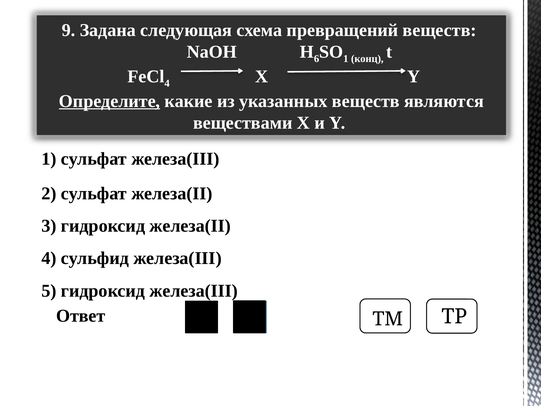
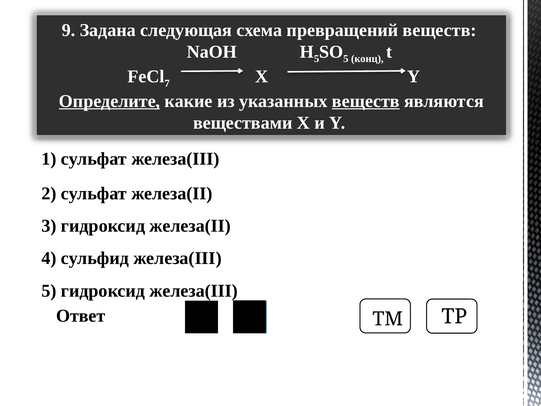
6 at (317, 59): 6 -> 5
1 at (346, 59): 1 -> 5
4 at (167, 83): 4 -> 7
веществ at (366, 101) underline: none -> present
